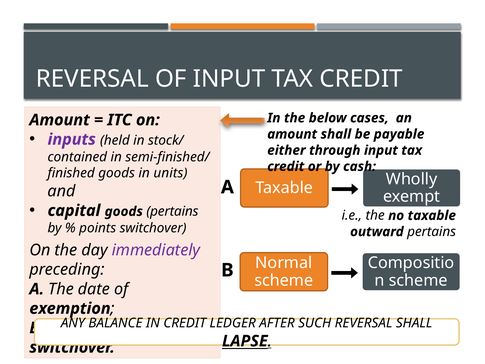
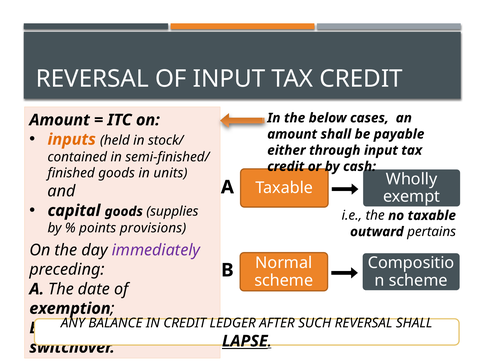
inputs colour: purple -> orange
goods pertains: pertains -> supplies
points switchover: switchover -> provisions
